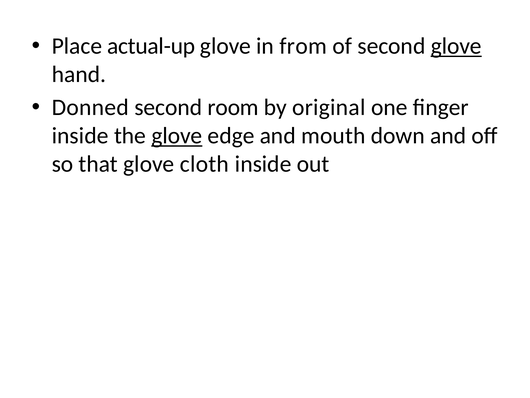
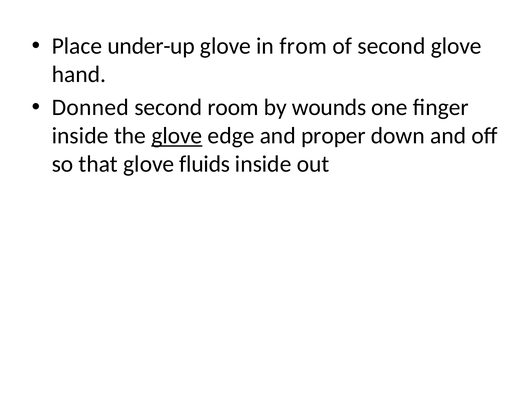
actual-up: actual-up -> under-up
glove at (456, 46) underline: present -> none
original: original -> wounds
mouth: mouth -> proper
cloth: cloth -> fluids
